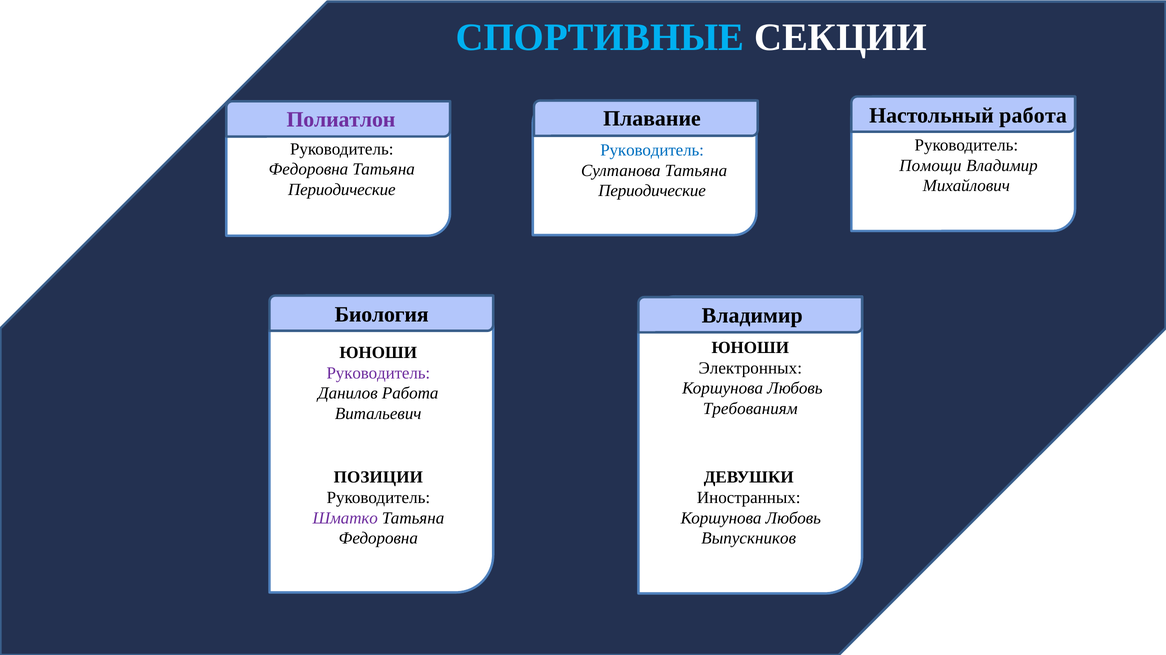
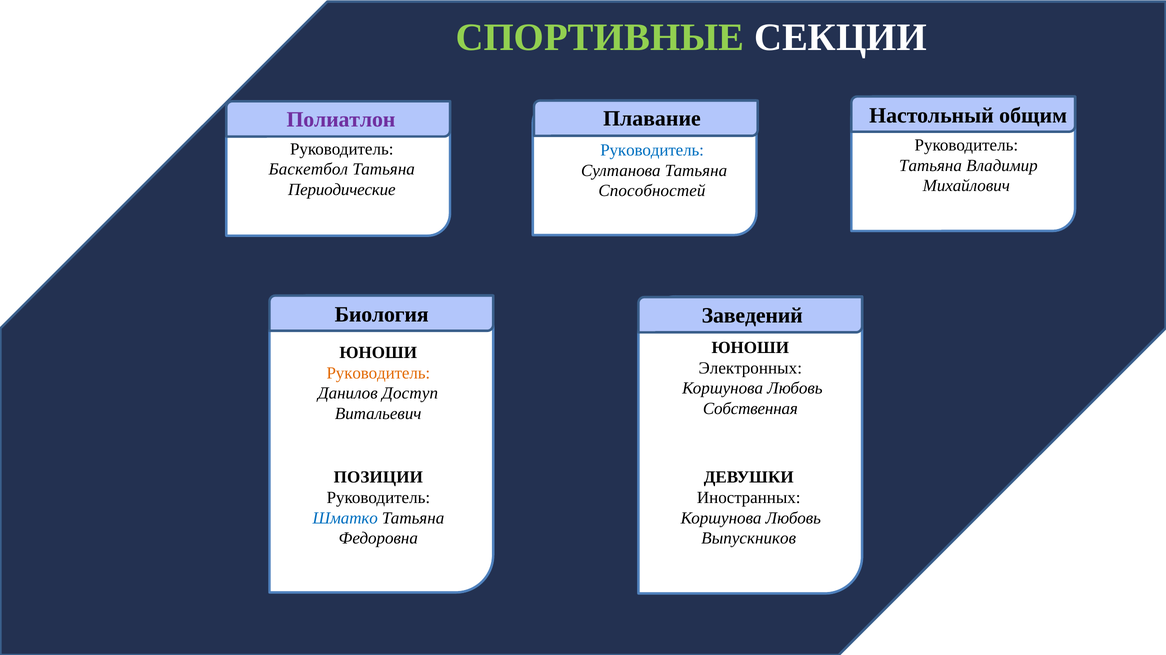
СПОРТИВНЫЕ colour: light blue -> light green
Настольный работа: работа -> общим
Помощи at (930, 166): Помощи -> Татьяна
Федоровна at (308, 169): Федоровна -> Баскетбол
Периодические at (652, 191): Периодические -> Способностей
Владимир at (752, 316): Владимир -> Заведений
Руководитель at (378, 373) colour: purple -> orange
Данилов Работа: Работа -> Доступ
Требованиям: Требованиям -> Собственная
Шматко colour: purple -> blue
